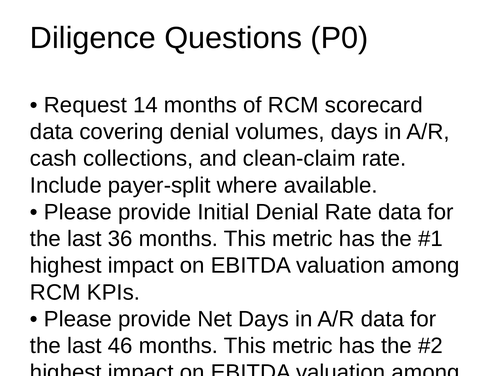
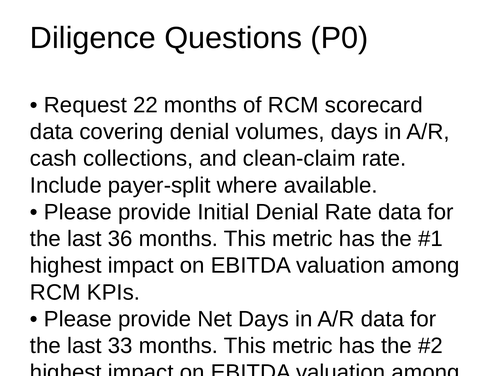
14: 14 -> 22
46: 46 -> 33
